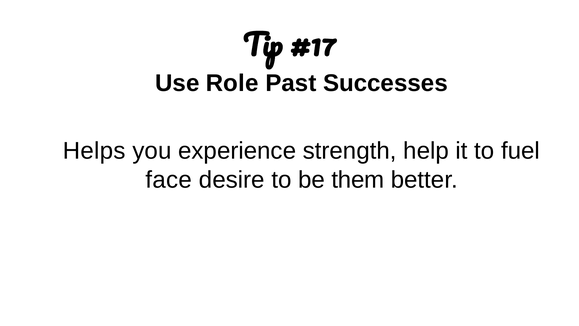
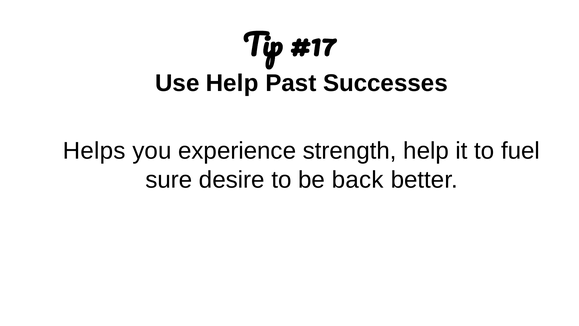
Use Role: Role -> Help
face: face -> sure
them: them -> back
